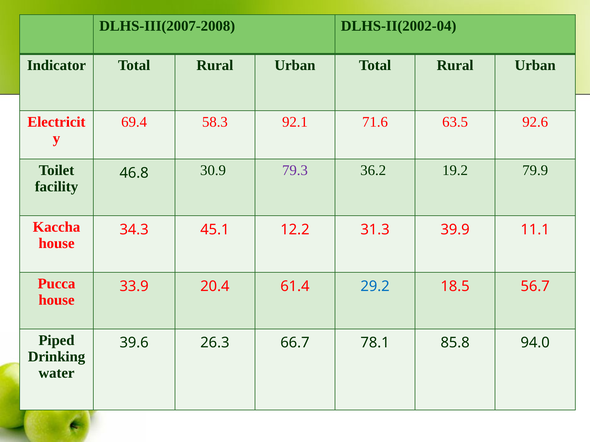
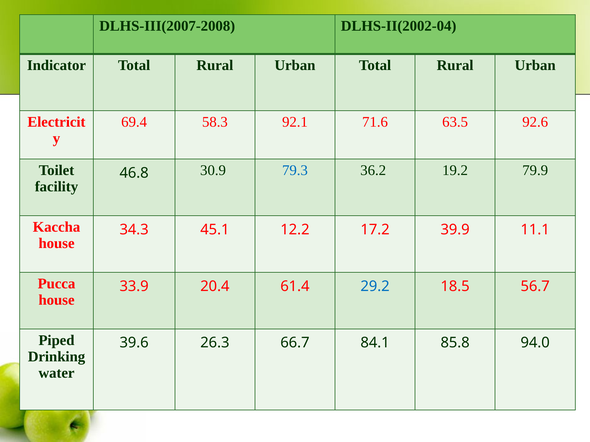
79.3 colour: purple -> blue
31.3: 31.3 -> 17.2
78.1: 78.1 -> 84.1
